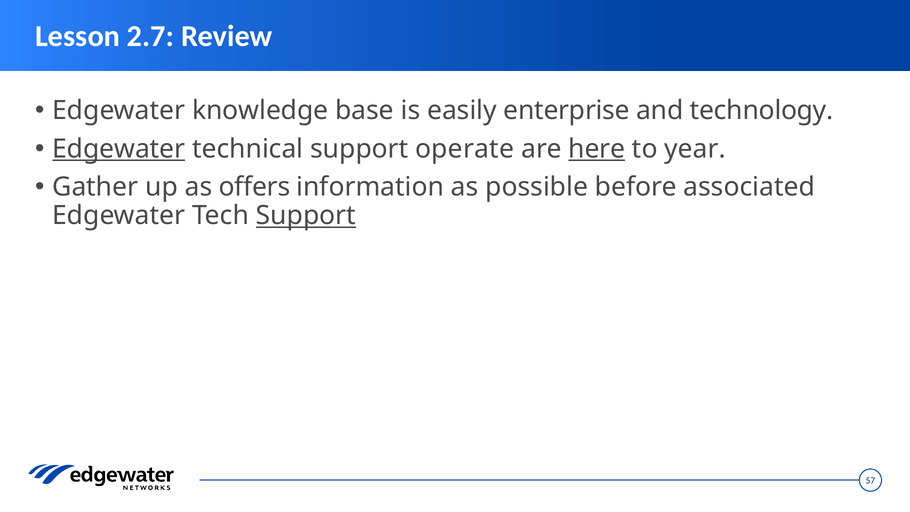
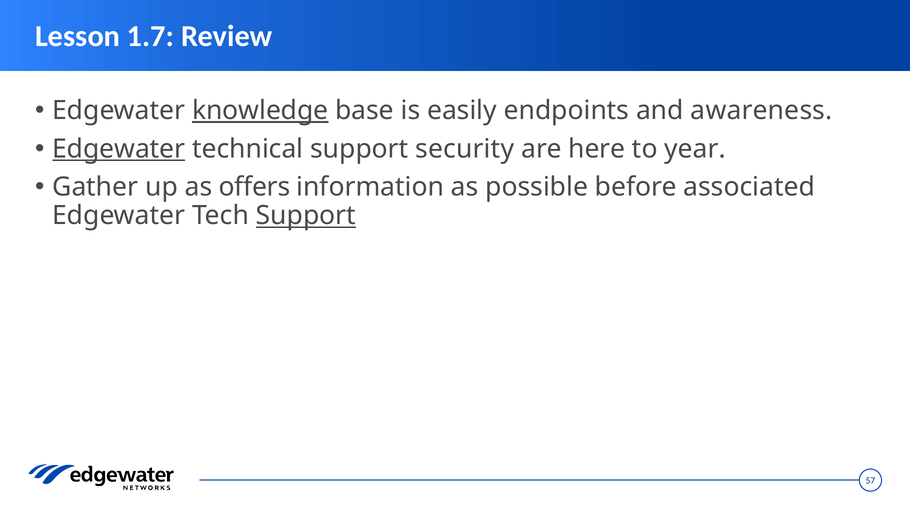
2.7: 2.7 -> 1.7
knowledge underline: none -> present
enterprise: enterprise -> endpoints
technology: technology -> awareness
operate: operate -> security
here underline: present -> none
